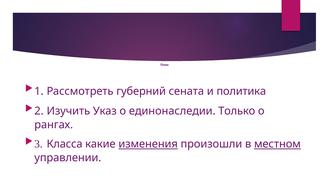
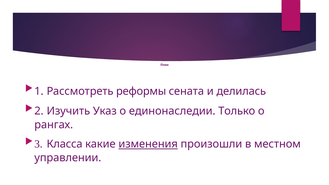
губерний: губерний -> реформы
политика: политика -> делилась
местном underline: present -> none
